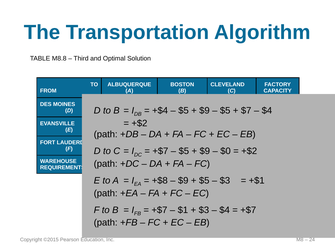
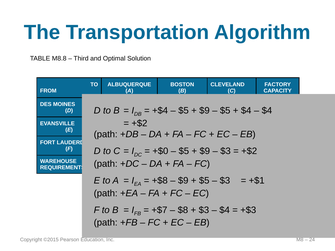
$7 at (246, 111): $7 -> $4
+$7 at (160, 151): +$7 -> +$0
$0 at (226, 151): $0 -> $3
$1 at (183, 210): $1 -> $8
+$7 at (248, 210): +$7 -> +$3
